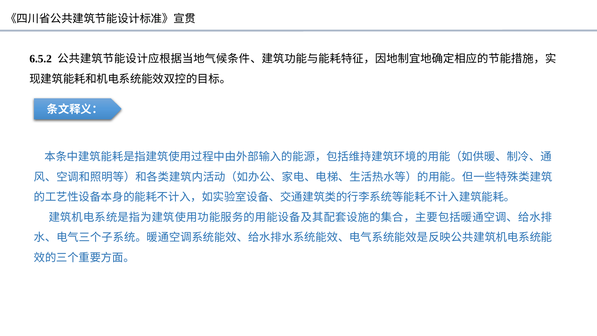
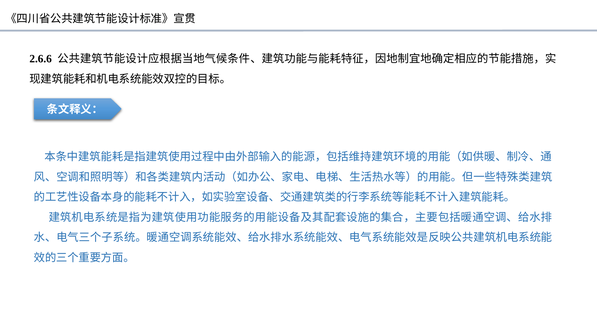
6.5.2: 6.5.2 -> 2.6.6
